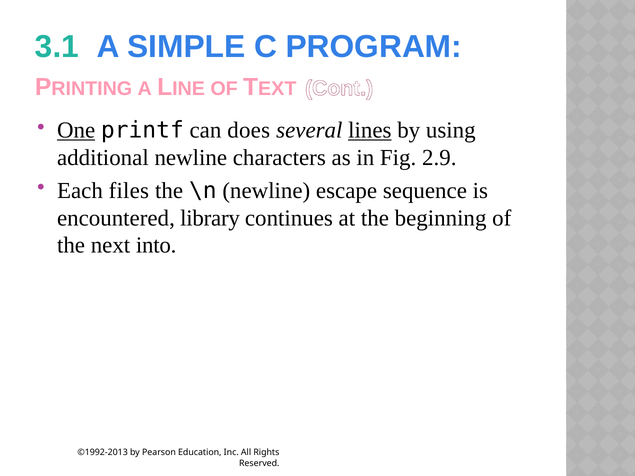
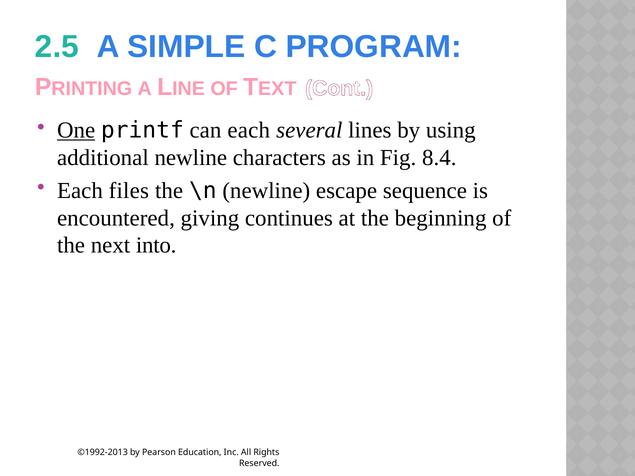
3.1: 3.1 -> 2.5
can does: does -> each
lines underline: present -> none
2.9: 2.9 -> 8.4
library: library -> giving
